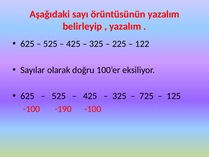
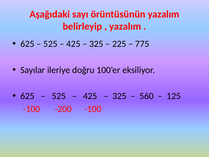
122: 122 -> 775
olarak: olarak -> ileriye
725: 725 -> 560
-190: -190 -> -200
